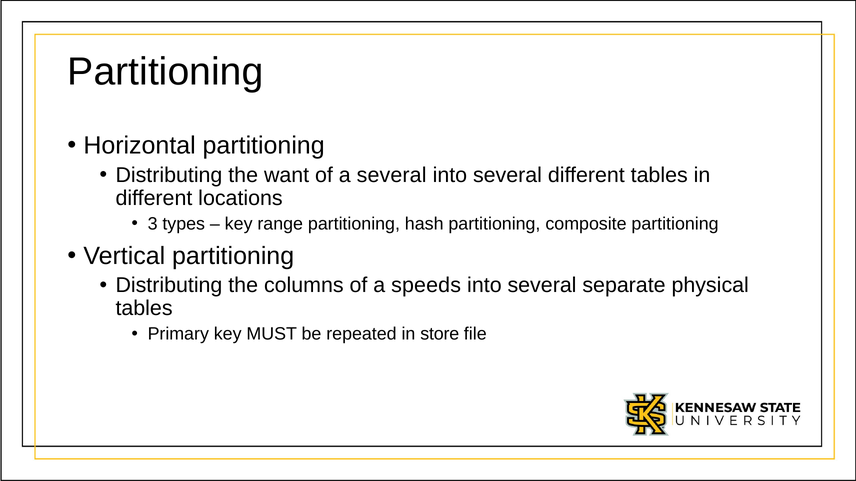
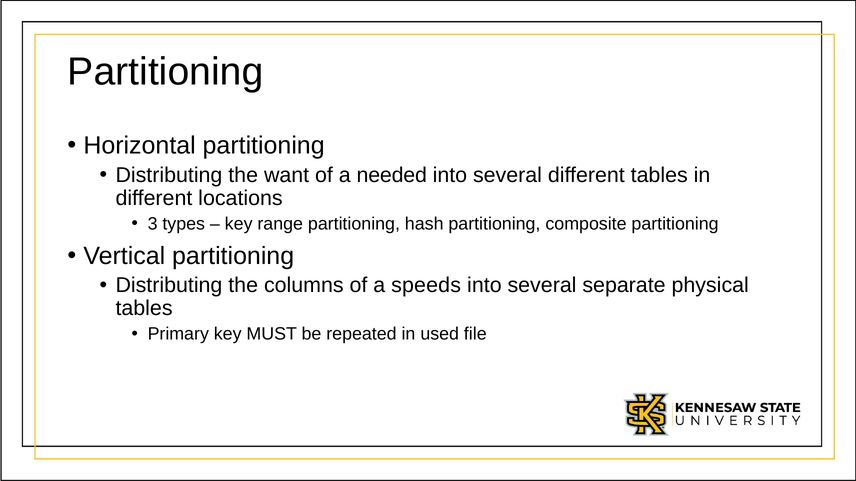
a several: several -> needed
store: store -> used
